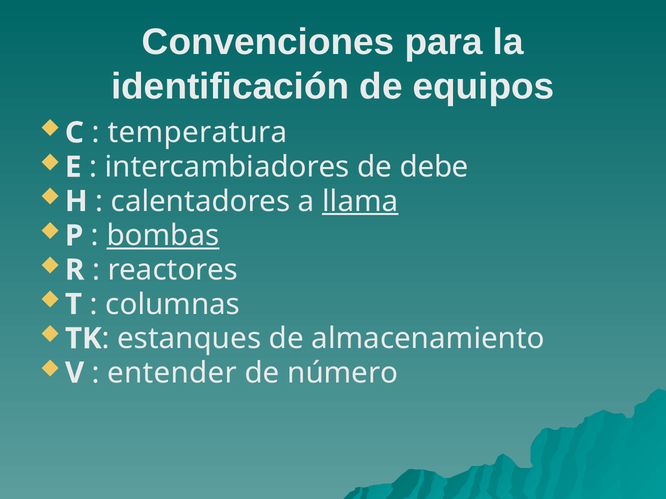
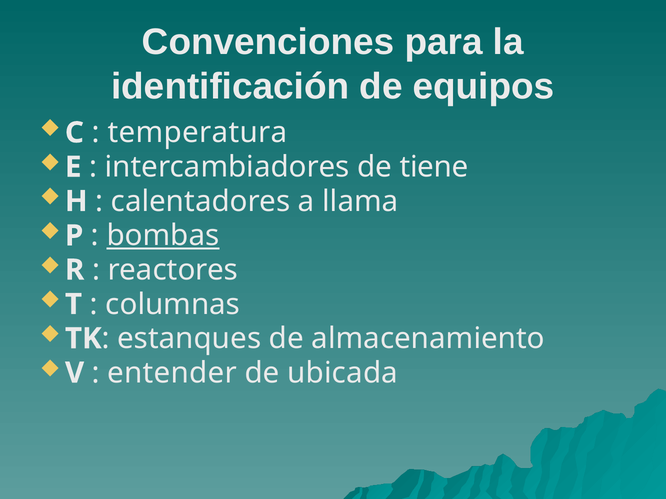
debe: debe -> tiene
llama underline: present -> none
número: número -> ubicada
